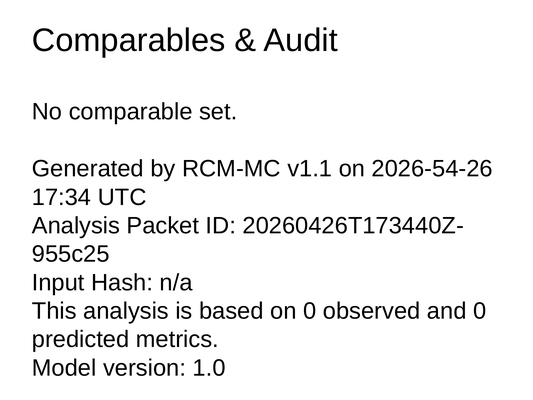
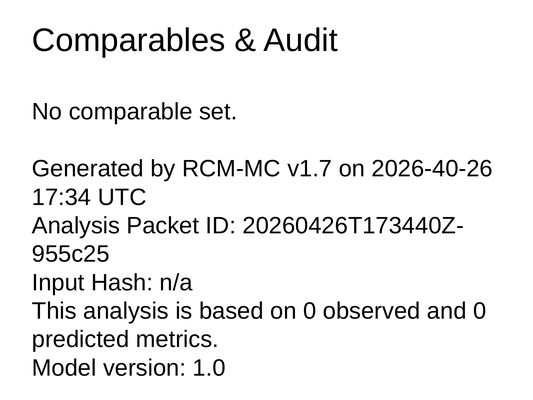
v1.1: v1.1 -> v1.7
2026-54-26: 2026-54-26 -> 2026-40-26
